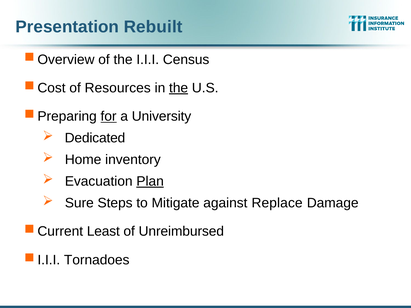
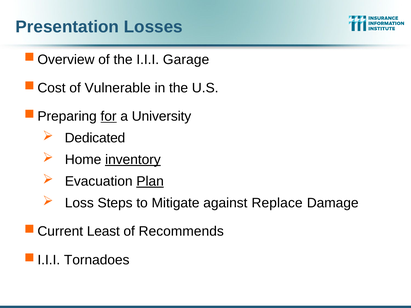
Rebuilt: Rebuilt -> Losses
Census: Census -> Garage
Resources: Resources -> Vulnerable
the at (179, 88) underline: present -> none
inventory underline: none -> present
Sure: Sure -> Loss
Unreimbursed: Unreimbursed -> Recommends
